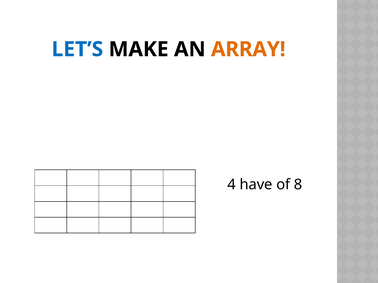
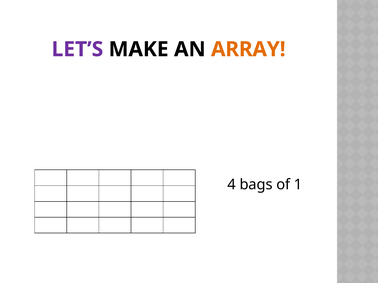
LET’S colour: blue -> purple
have: have -> bags
8: 8 -> 1
